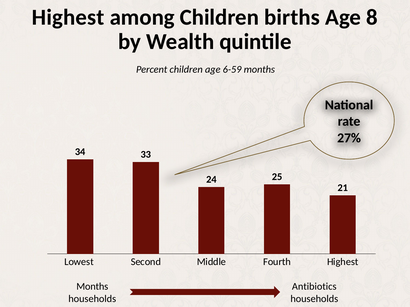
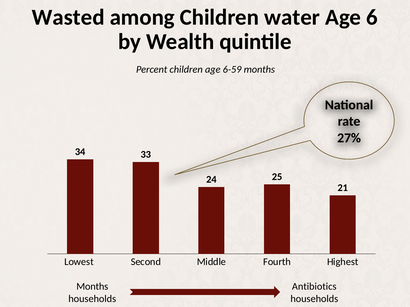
Highest at (68, 17): Highest -> Wasted
births: births -> water
8: 8 -> 6
